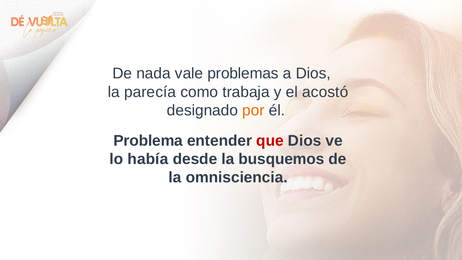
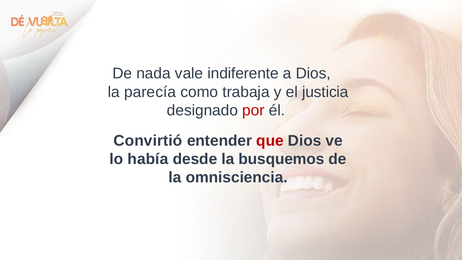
problemas: problemas -> indiferente
acostó: acostó -> justicia
por colour: orange -> red
Problema: Problema -> Convirtió
